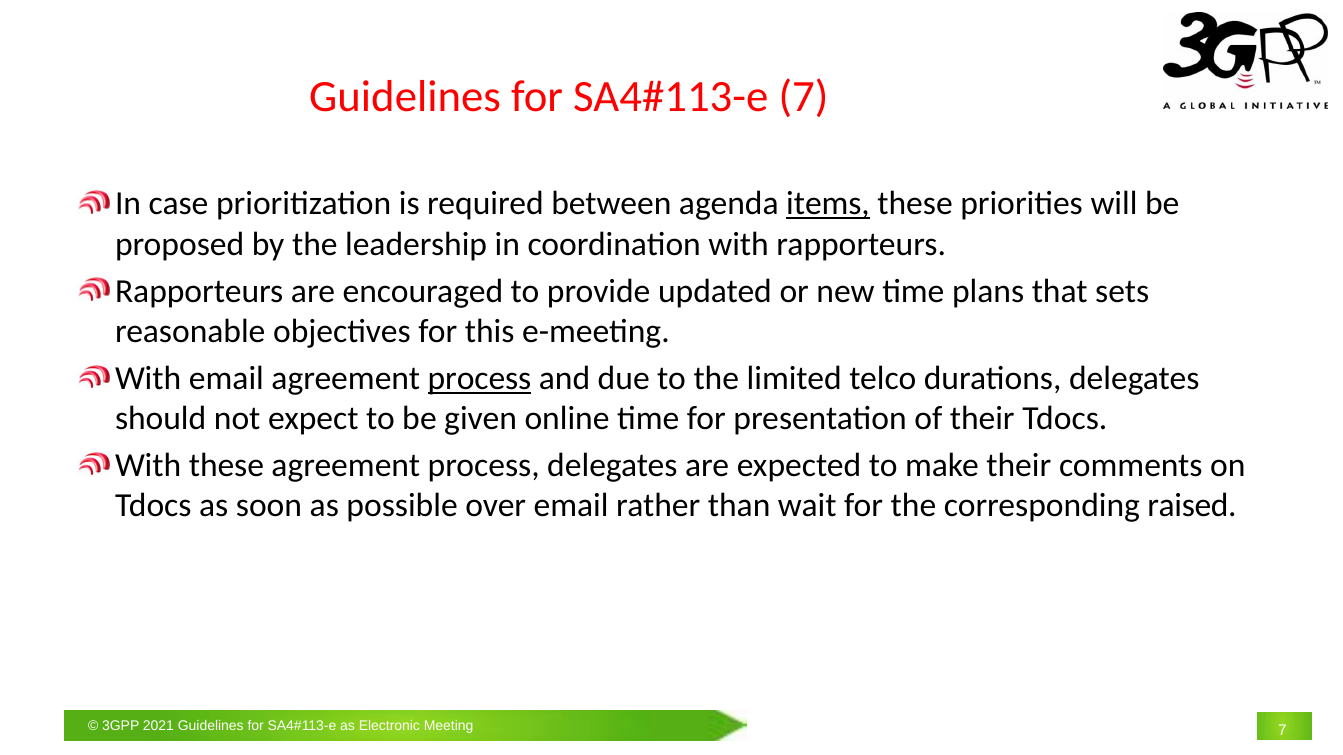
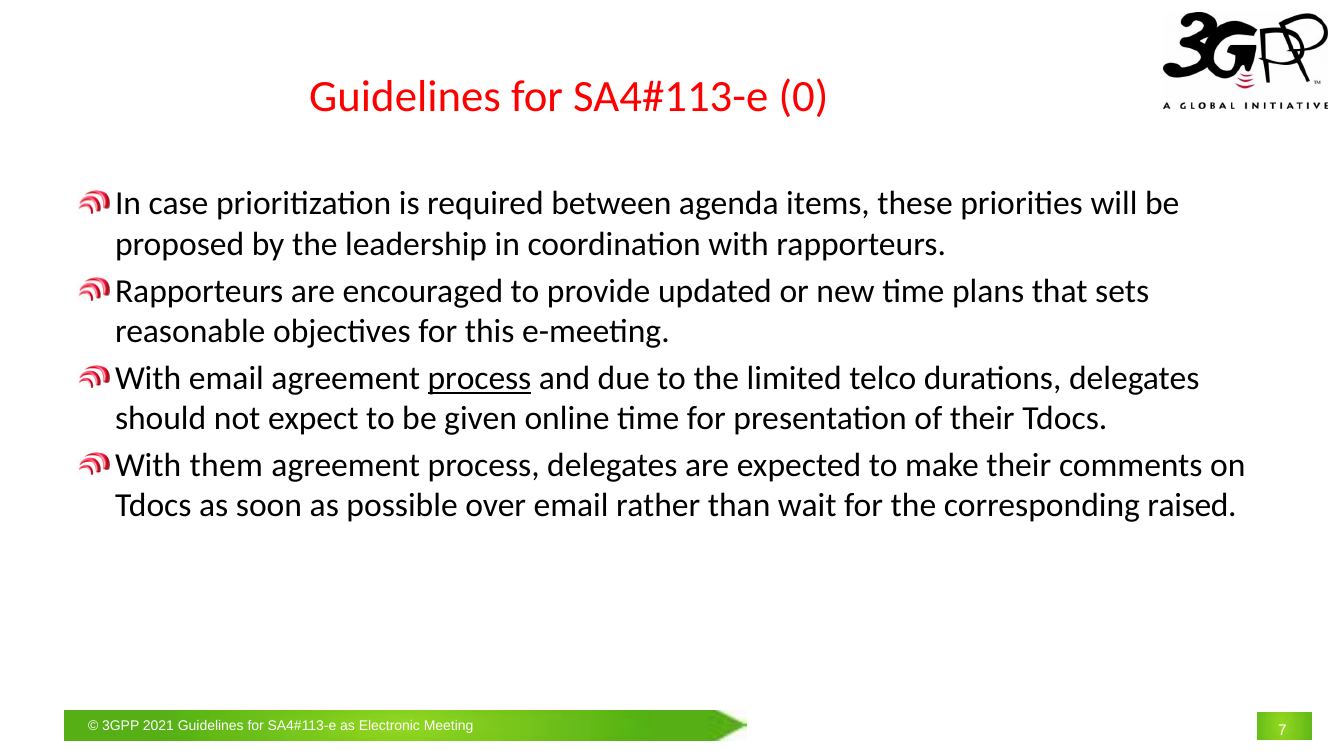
7 at (803, 96): 7 -> 0
items underline: present -> none
With these: these -> them
